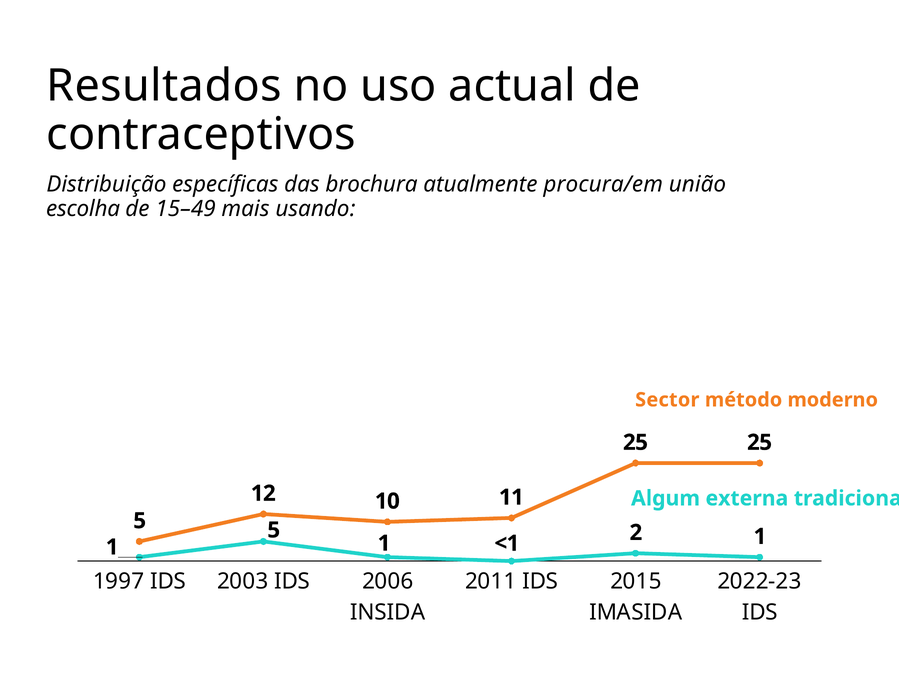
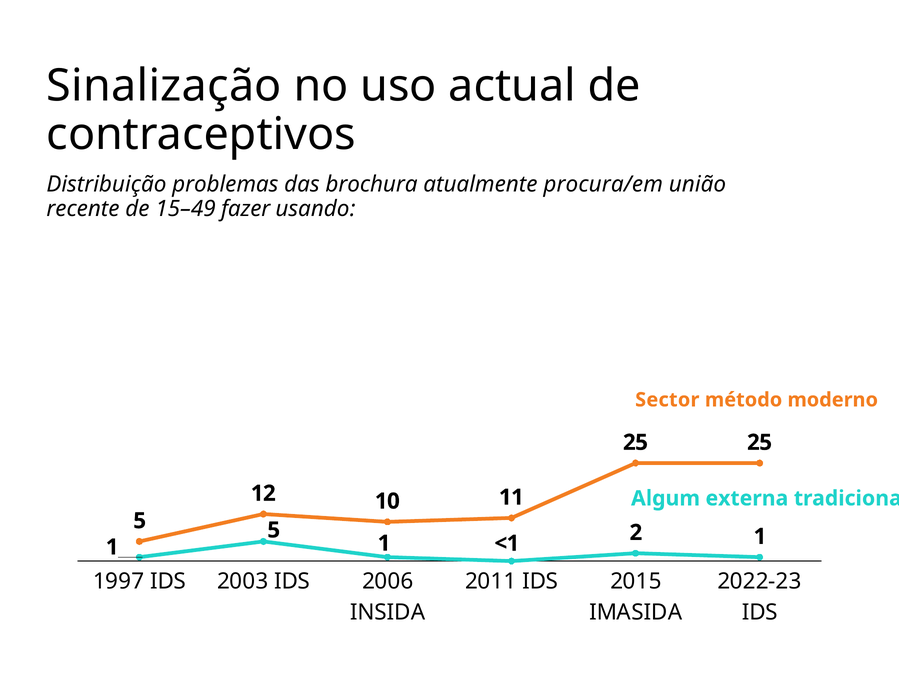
Resultados: Resultados -> Sinalização
específicas: específicas -> problemas
escolha: escolha -> recente
mais: mais -> fazer
